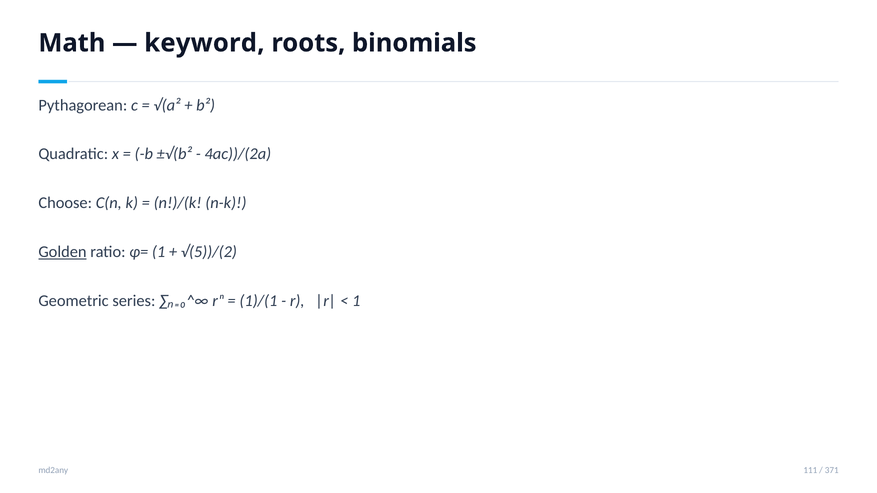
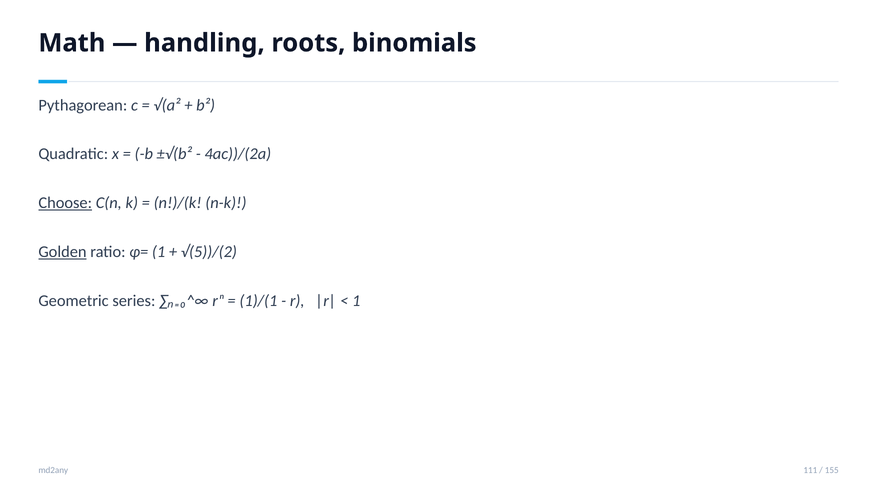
keyword: keyword -> handling
Choose underline: none -> present
371: 371 -> 155
